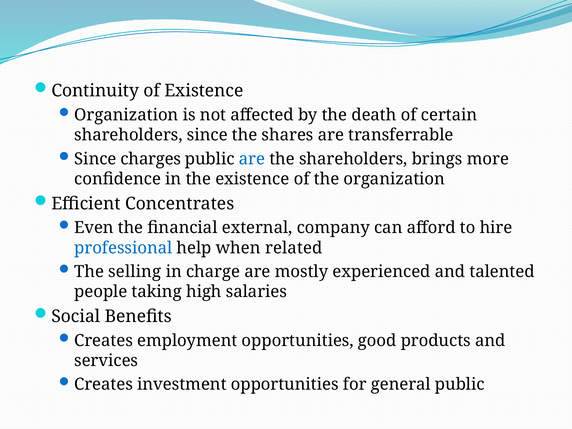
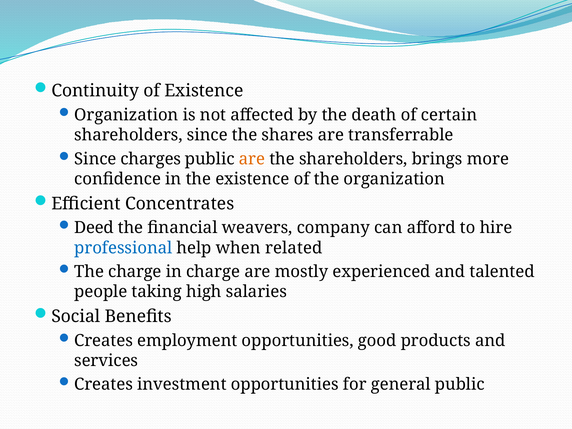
are at (252, 159) colour: blue -> orange
Even: Even -> Deed
external: external -> weavers
The selling: selling -> charge
